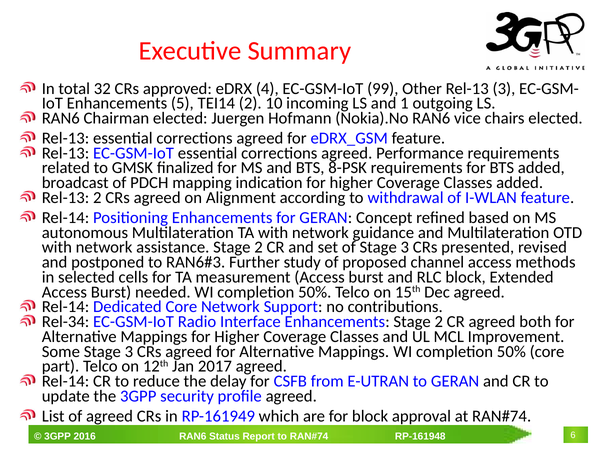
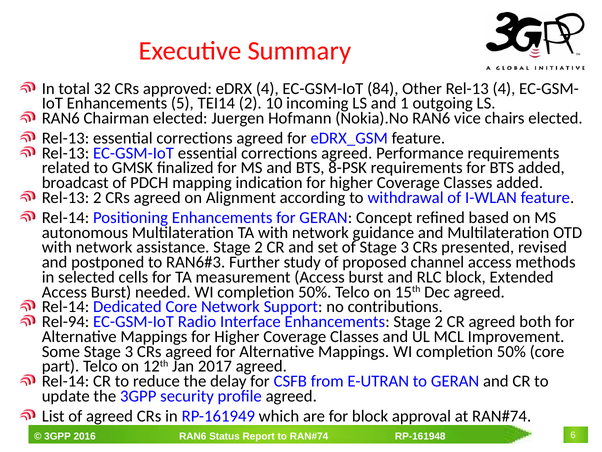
99: 99 -> 84
Rel-13 3: 3 -> 4
Rel-34: Rel-34 -> Rel-94
